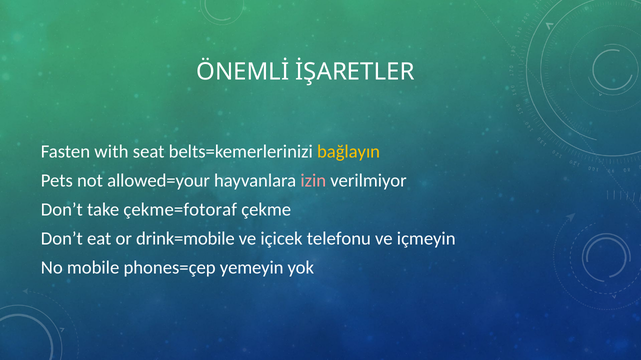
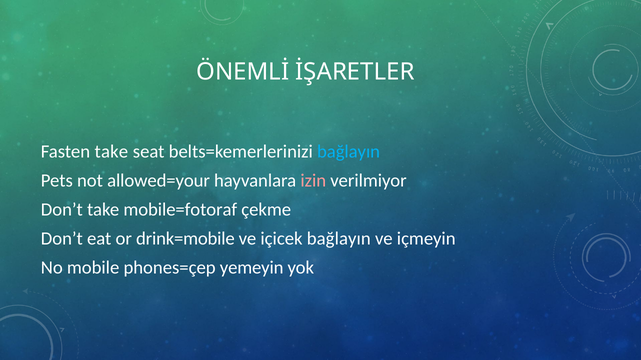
Fasten with: with -> take
bağlayın at (349, 152) colour: yellow -> light blue
çekme=fotoraf: çekme=fotoraf -> mobile=fotoraf
içicek telefonu: telefonu -> bağlayın
